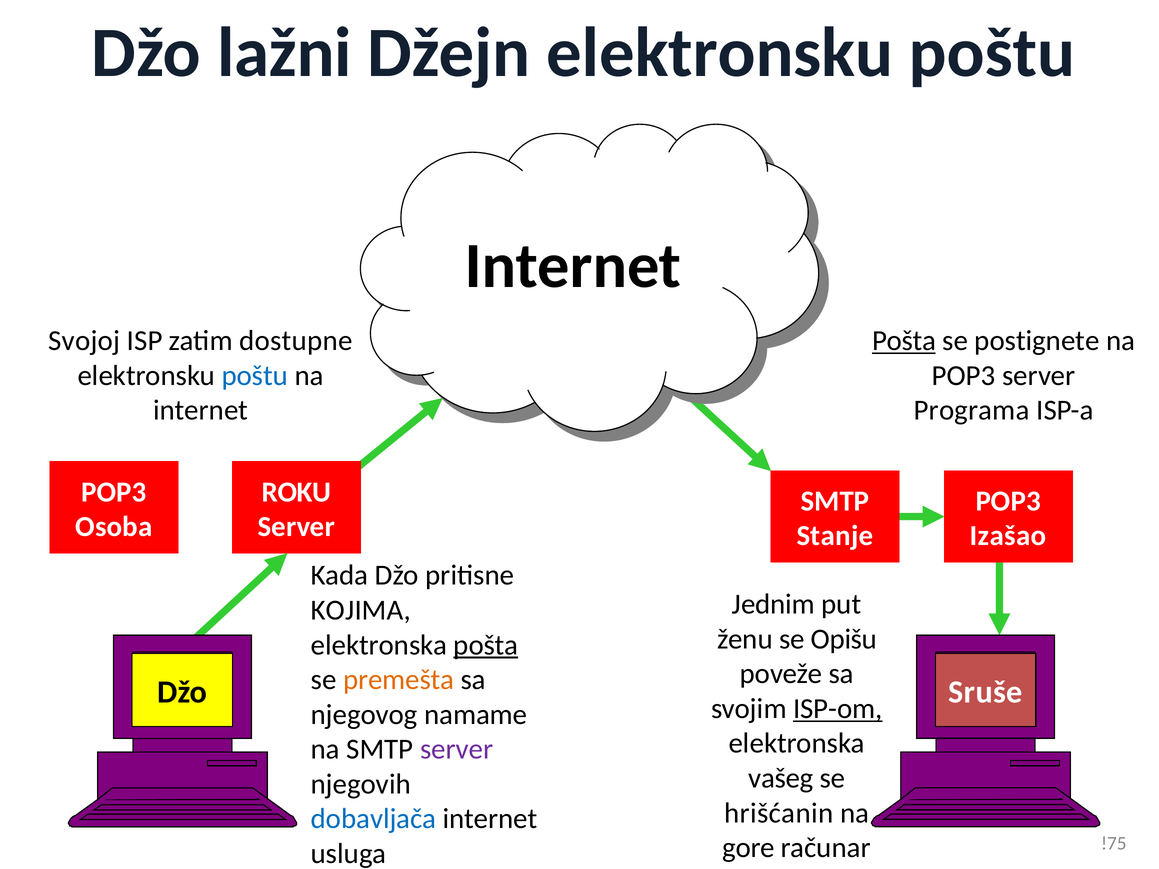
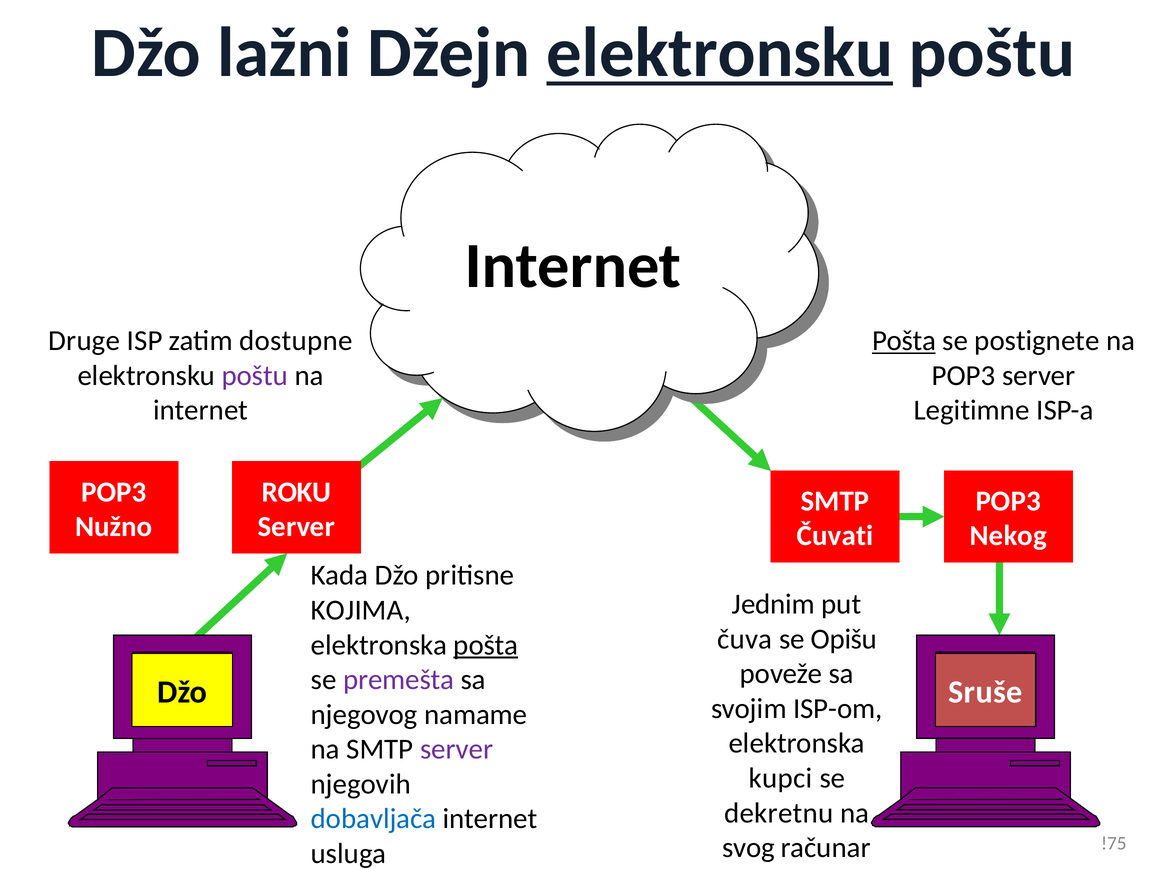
elektronsku at (720, 53) underline: none -> present
Svojoj: Svojoj -> Druge
poštu at (255, 376) colour: blue -> purple
Programa: Programa -> Legitimne
Osoba: Osoba -> Nužno
Stanje: Stanje -> Čuvati
Izašao: Izašao -> Nekog
ženu: ženu -> čuva
premešta colour: orange -> purple
ISP-om underline: present -> none
vašeg: vašeg -> kupci
hrišćanin: hrišćanin -> dekretnu
gore: gore -> svog
